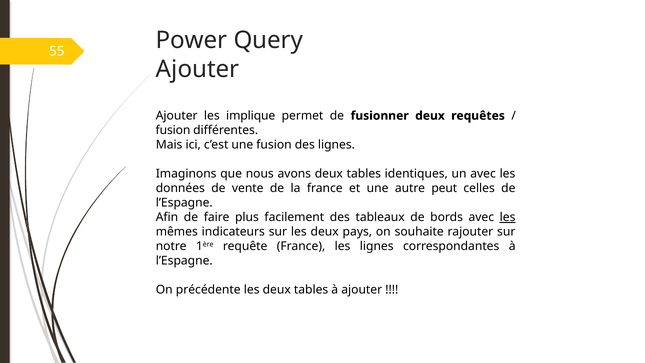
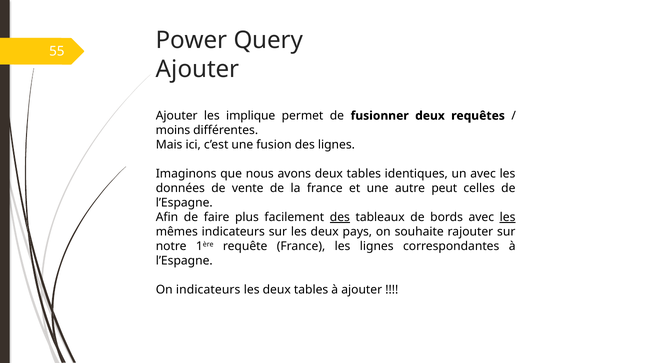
fusion at (173, 130): fusion -> moins
des at (340, 217) underline: none -> present
On précédente: précédente -> indicateurs
